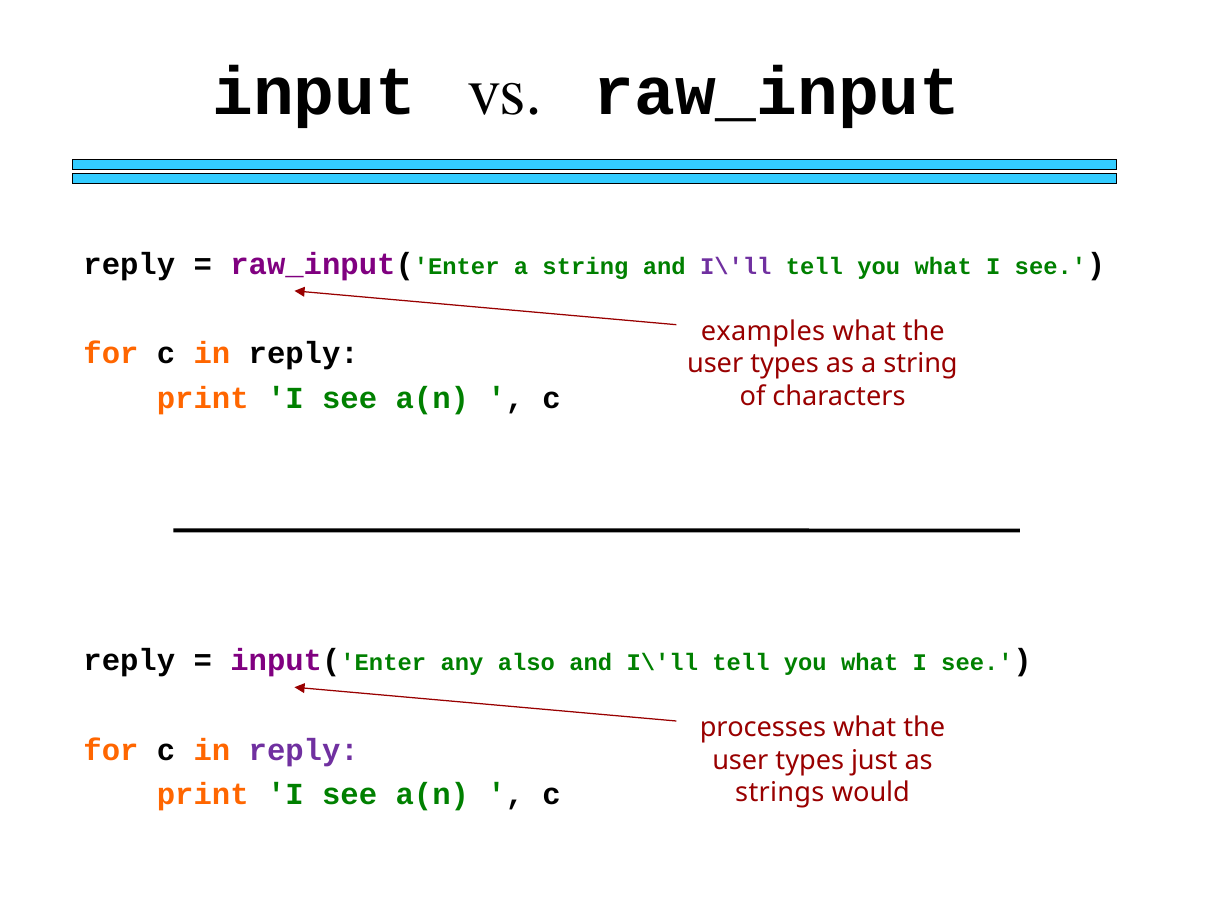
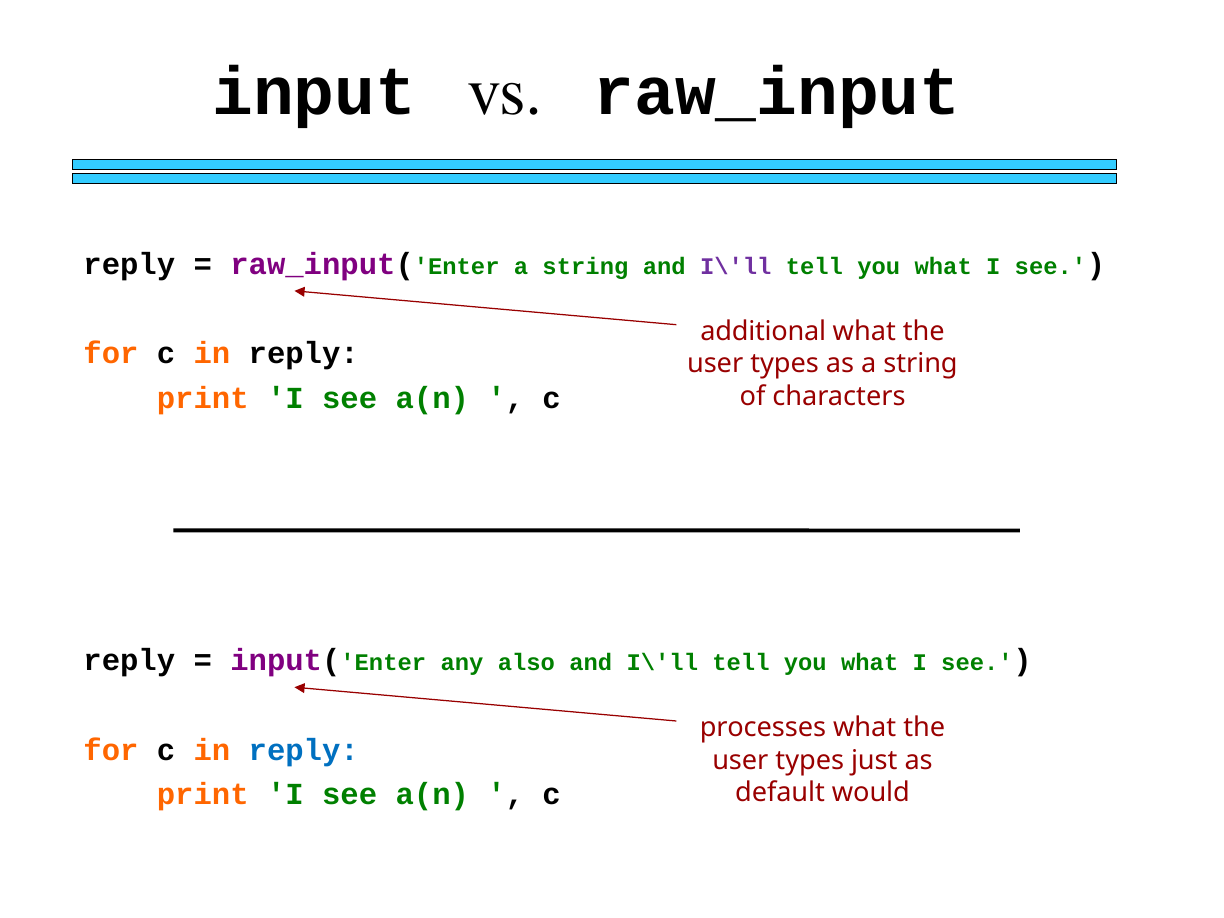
examples: examples -> additional
reply at (304, 750) colour: purple -> blue
strings: strings -> default
